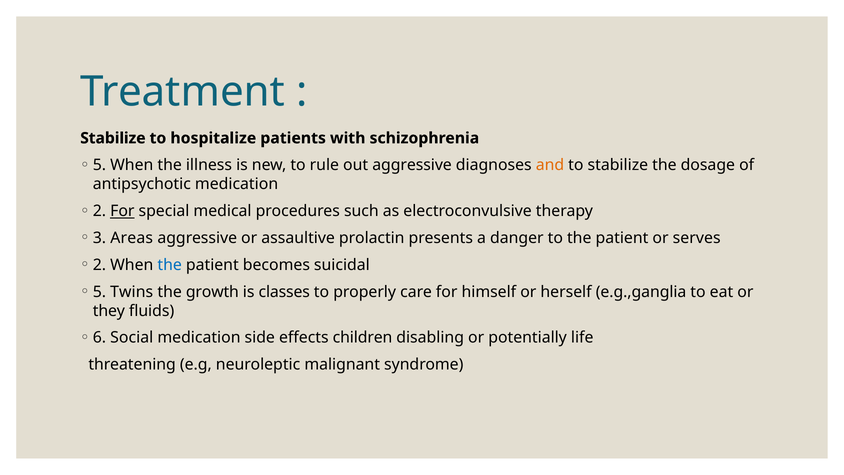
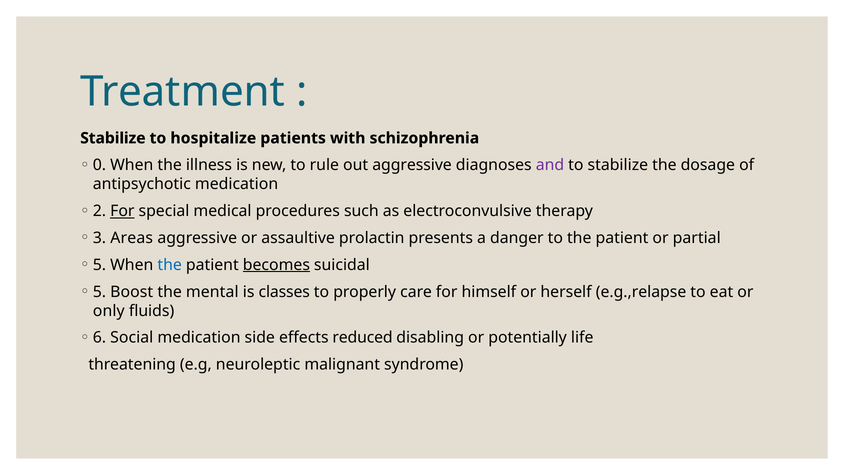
5 at (99, 165): 5 -> 0
and colour: orange -> purple
serves: serves -> partial
2 at (99, 265): 2 -> 5
becomes underline: none -> present
Twins: Twins -> Boost
growth: growth -> mental
e.g.,ganglia: e.g.,ganglia -> e.g.,relapse
they: they -> only
children: children -> reduced
